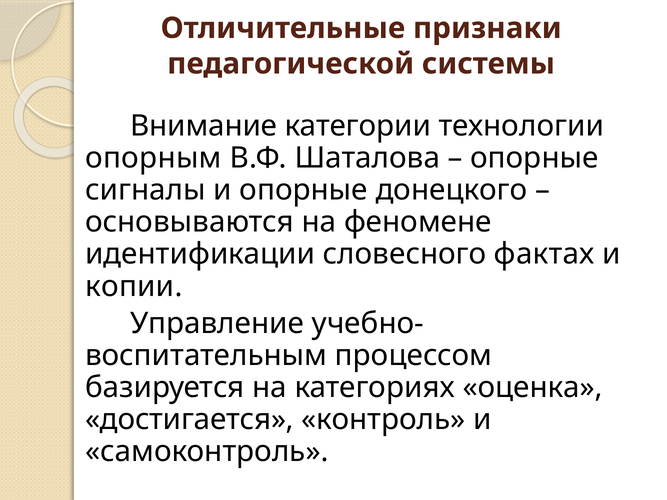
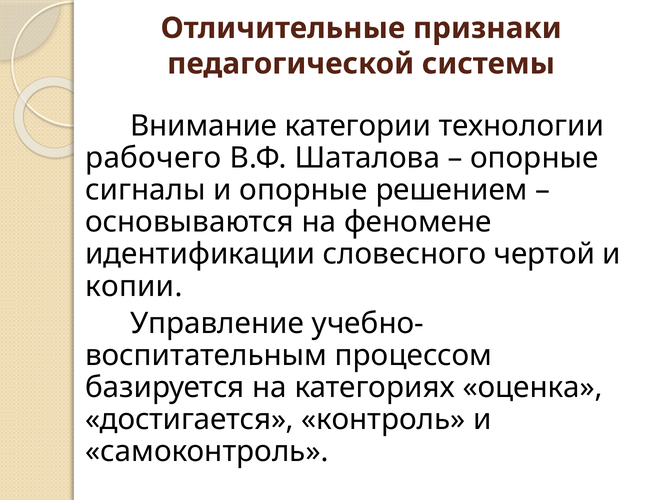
опорным: опорным -> рабочего
донецкого: донецкого -> решением
фактах: фактах -> чертой
